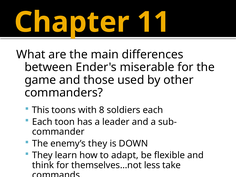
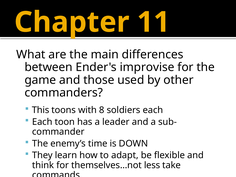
miserable: miserable -> improvise
enemy’s they: they -> time
